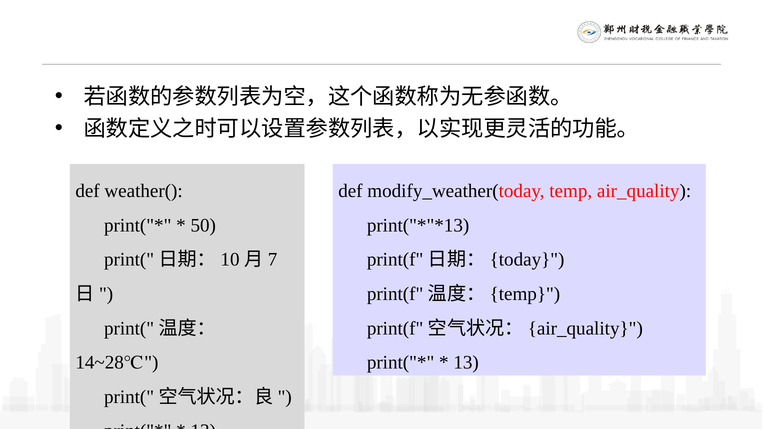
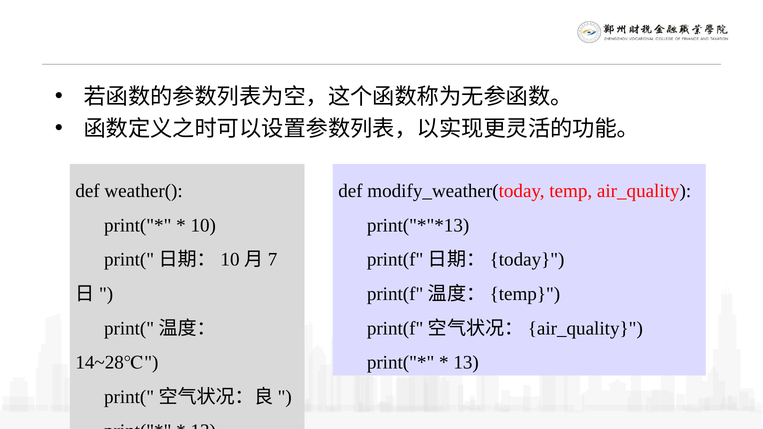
50: 50 -> 10
